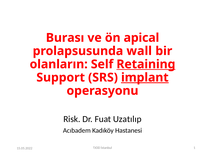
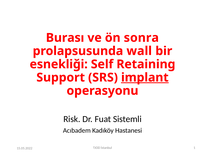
apical: apical -> sonra
olanların: olanların -> esnekliği
Retaining underline: present -> none
Uzatılıp: Uzatılıp -> Sistemli
